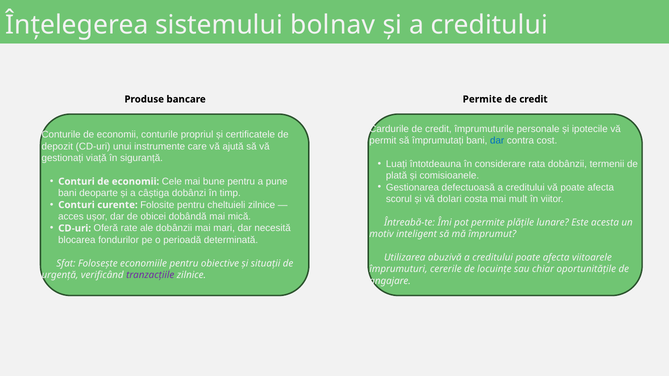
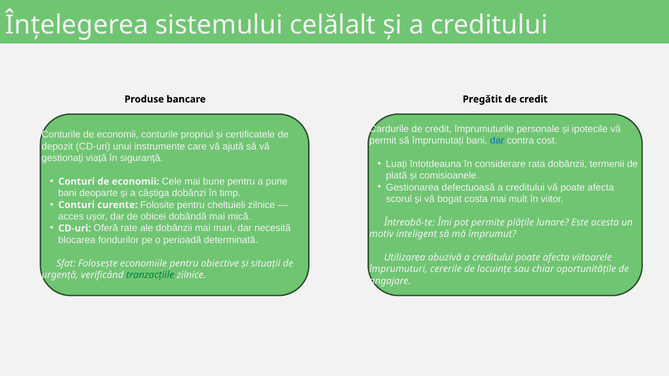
bolnav: bolnav -> celălalt
bancare Permite: Permite -> Pregătit
dolari: dolari -> bogat
tranzacțiile colour: purple -> green
